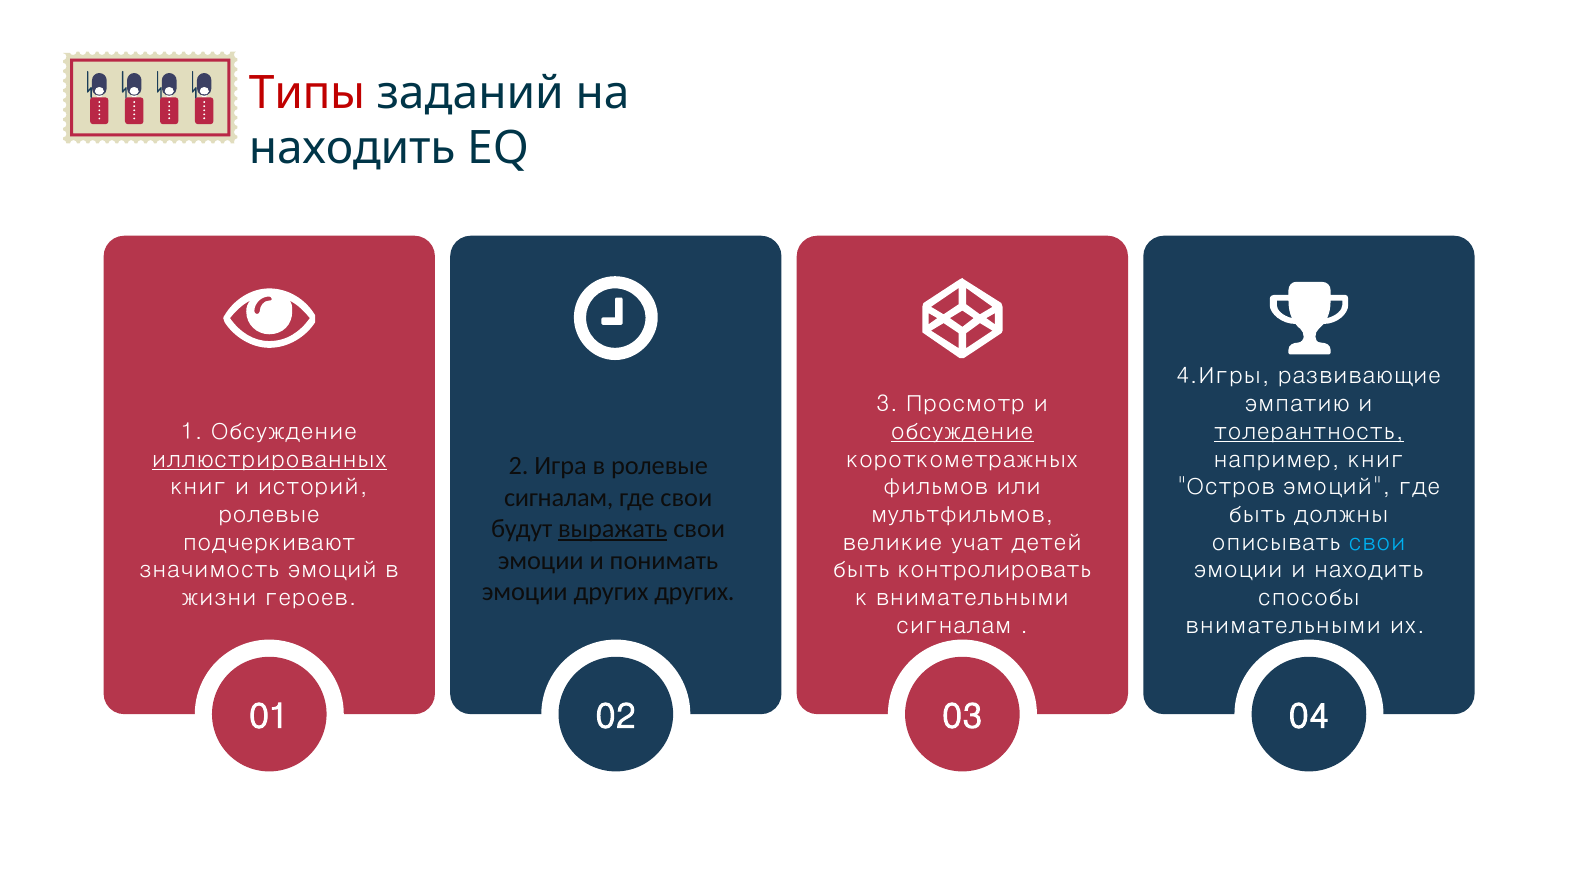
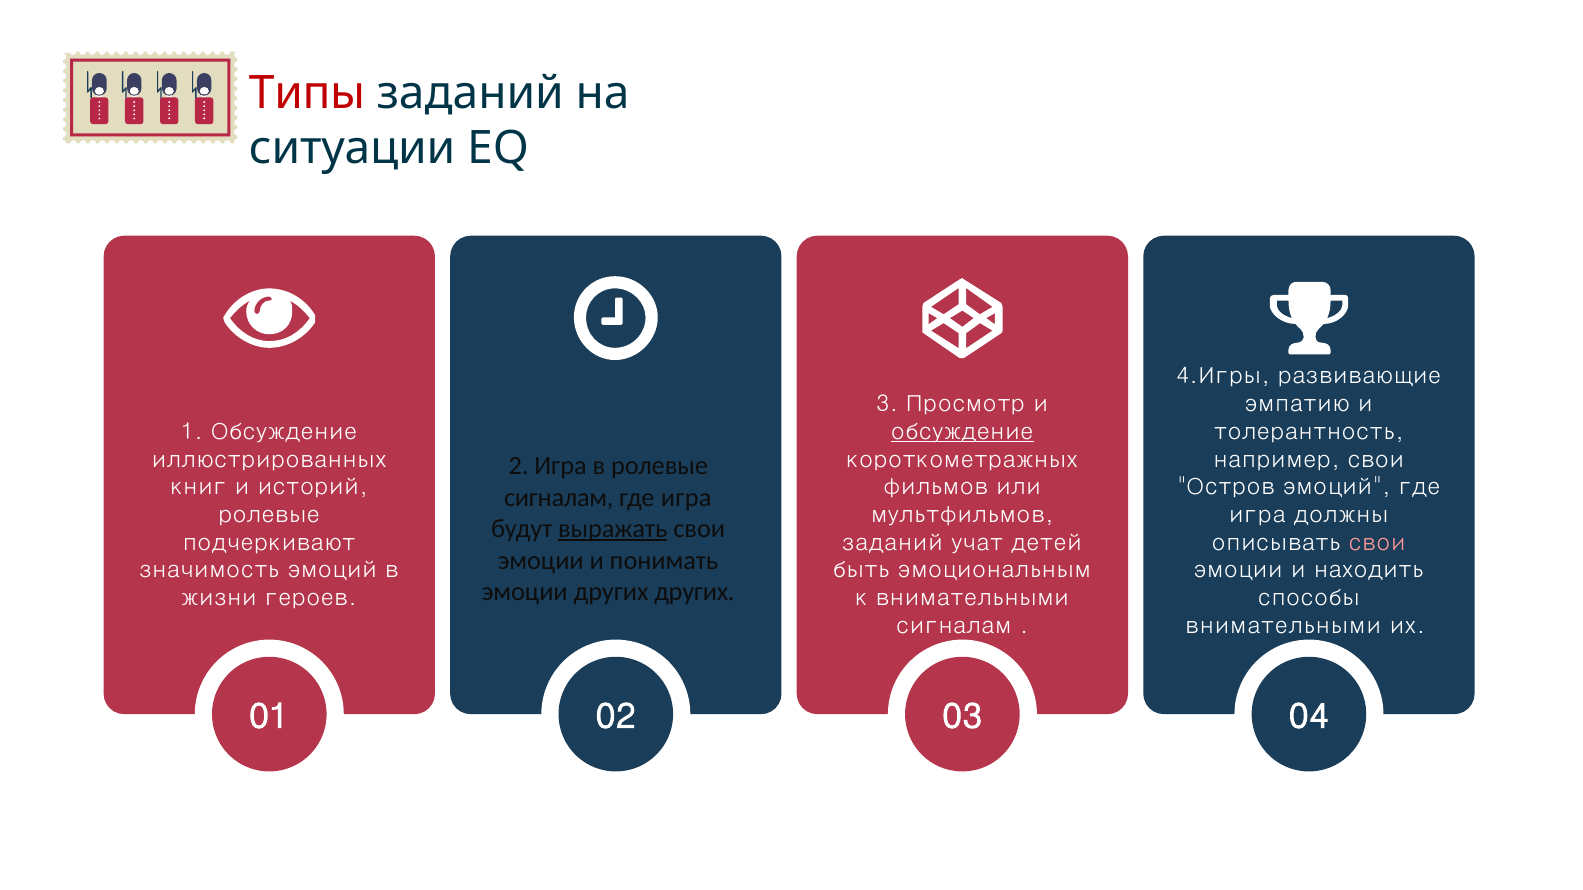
находить at (352, 149): находить -> ситуации
толерантность underline: present -> none
иллюстрированных underline: present -> none
например книг: книг -> свои
свои at (686, 498): свои -> игра
быть at (1257, 515): быть -> игра
великие at (893, 543): великие -> заданий
свои at (1377, 543) colour: light blue -> pink
контролировать: контролировать -> эмоциональным
